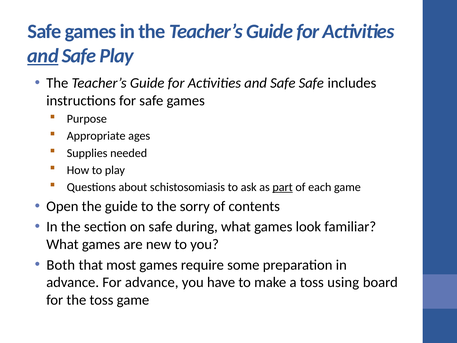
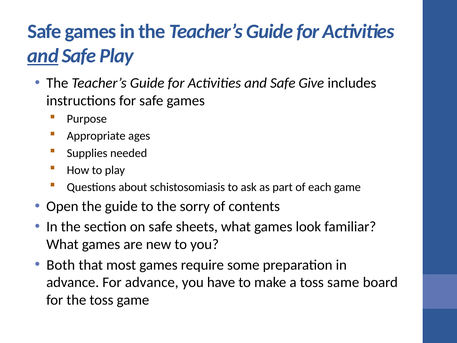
Safe Safe: Safe -> Give
part underline: present -> none
during: during -> sheets
using: using -> same
